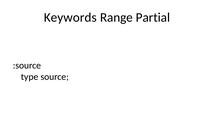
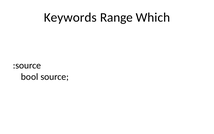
Partial: Partial -> Which
type: type -> bool
